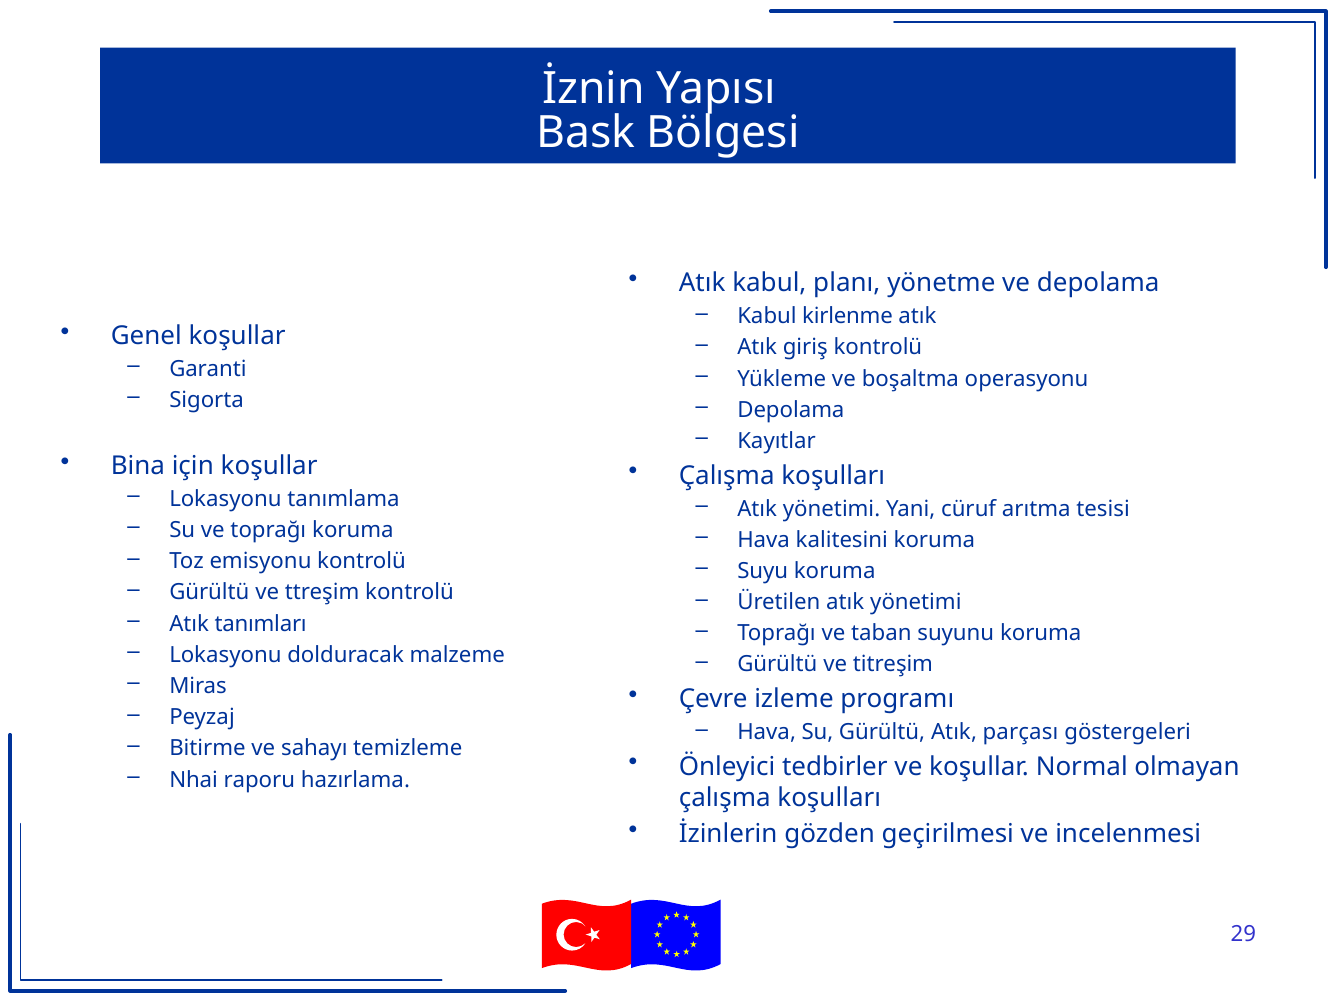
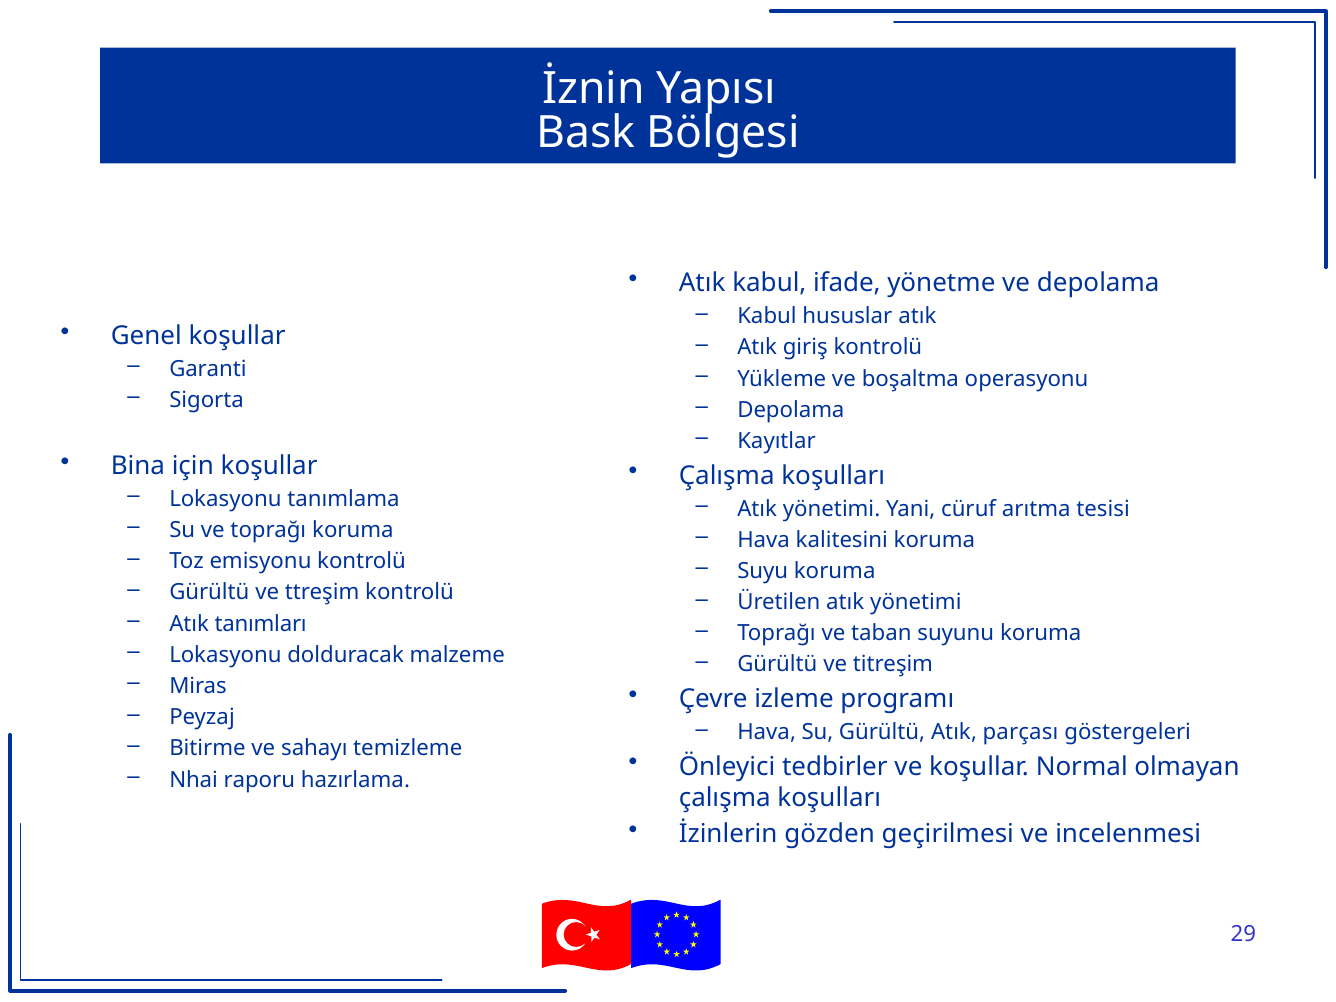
planı: planı -> ifade
kirlenme: kirlenme -> hususlar
